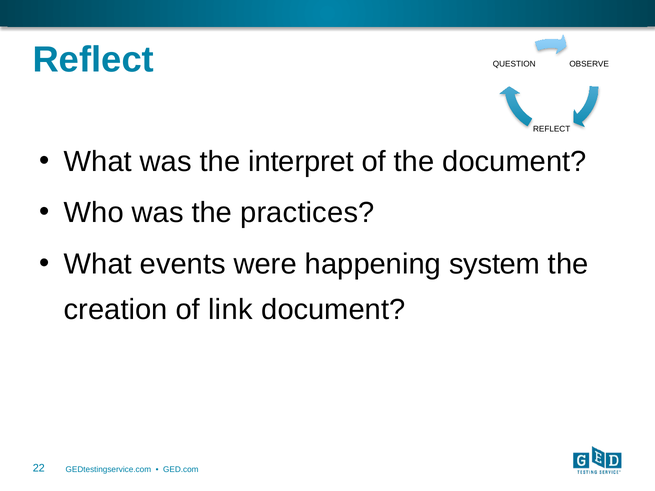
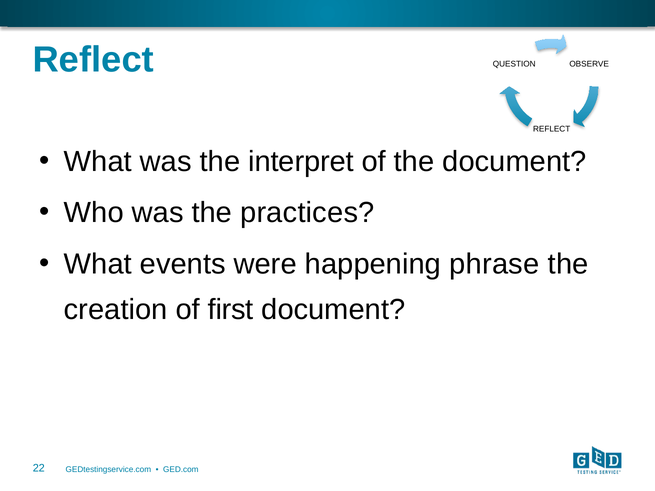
system: system -> phrase
link: link -> first
